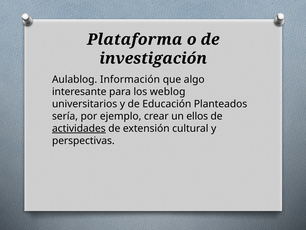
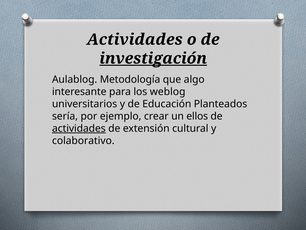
Plataforma at (135, 39): Plataforma -> Actividades
investigación underline: none -> present
Información: Información -> Metodología
perspectivas: perspectivas -> colaborativo
